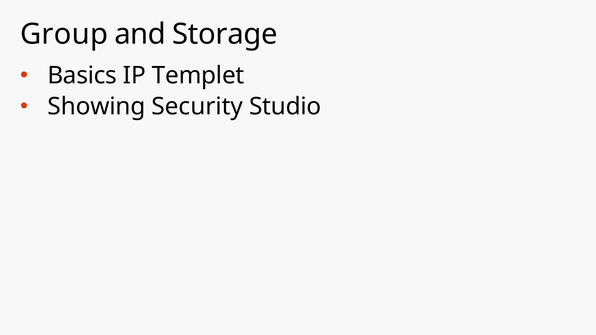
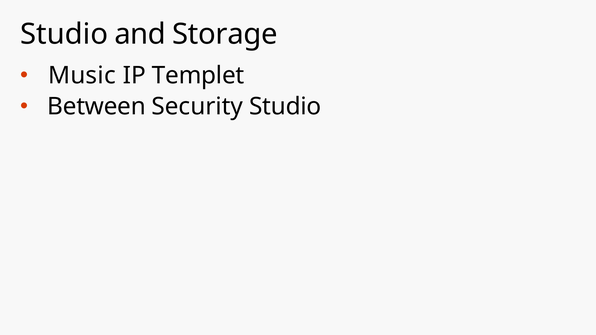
Group at (64, 34): Group -> Studio
Basics: Basics -> Music
Showing: Showing -> Between
